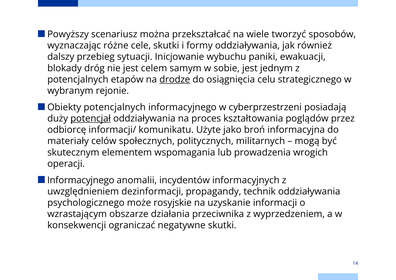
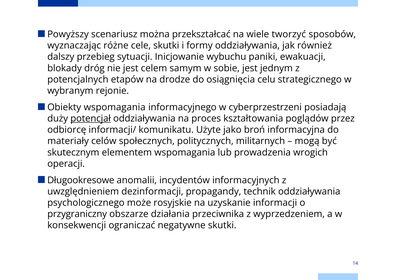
drodze underline: present -> none
Obiekty potencjalnych: potencjalnych -> wspomagania
Informacyjnego at (81, 180): Informacyjnego -> Długookresowe
wzrastającym: wzrastającym -> przygraniczny
